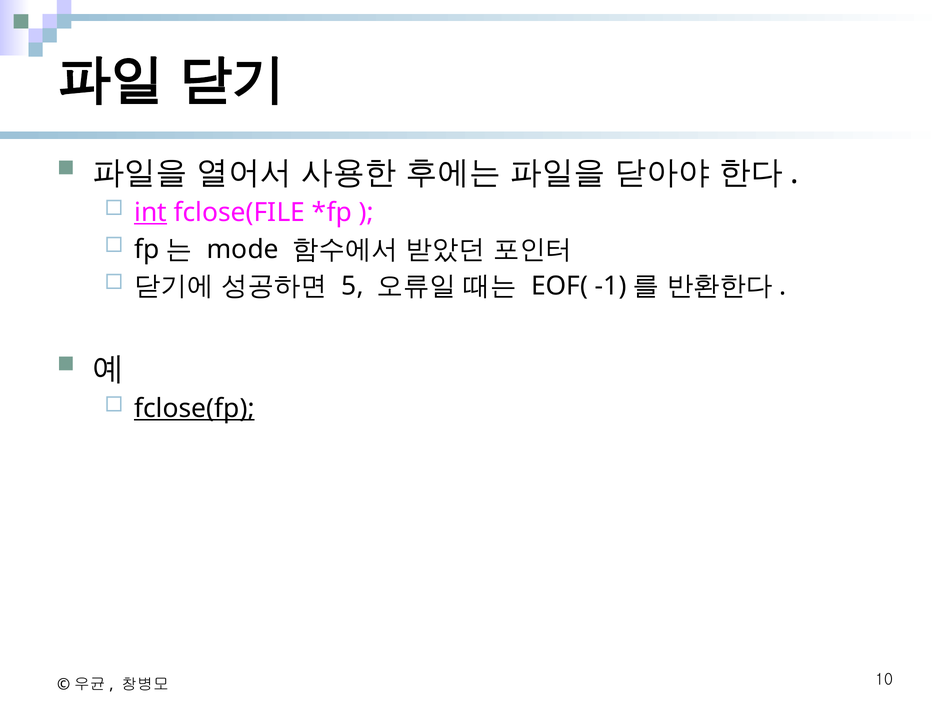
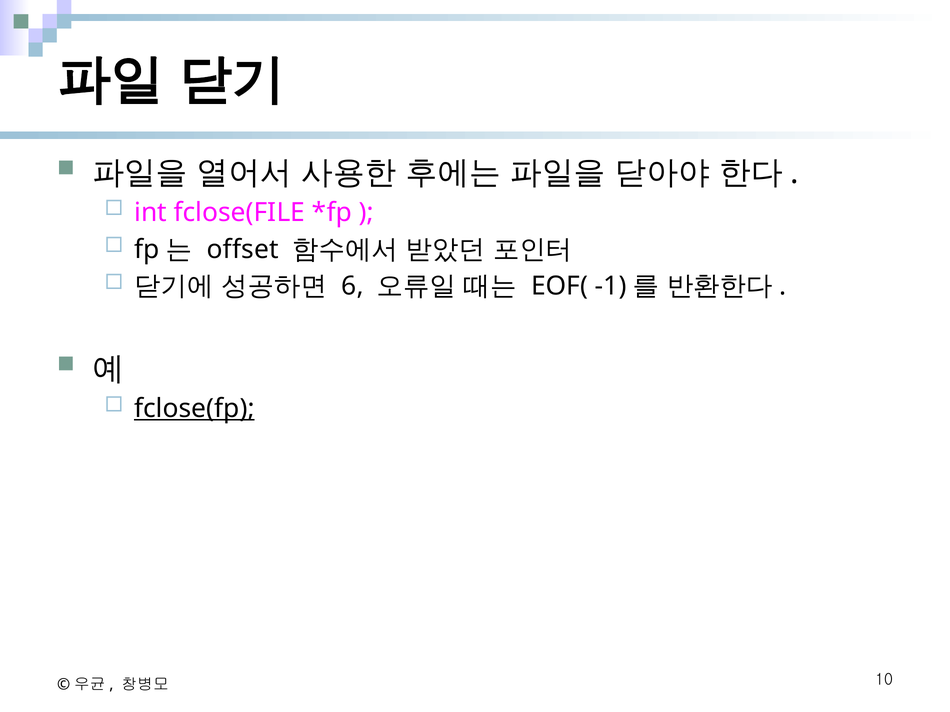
int underline: present -> none
mode: mode -> offset
5: 5 -> 6
